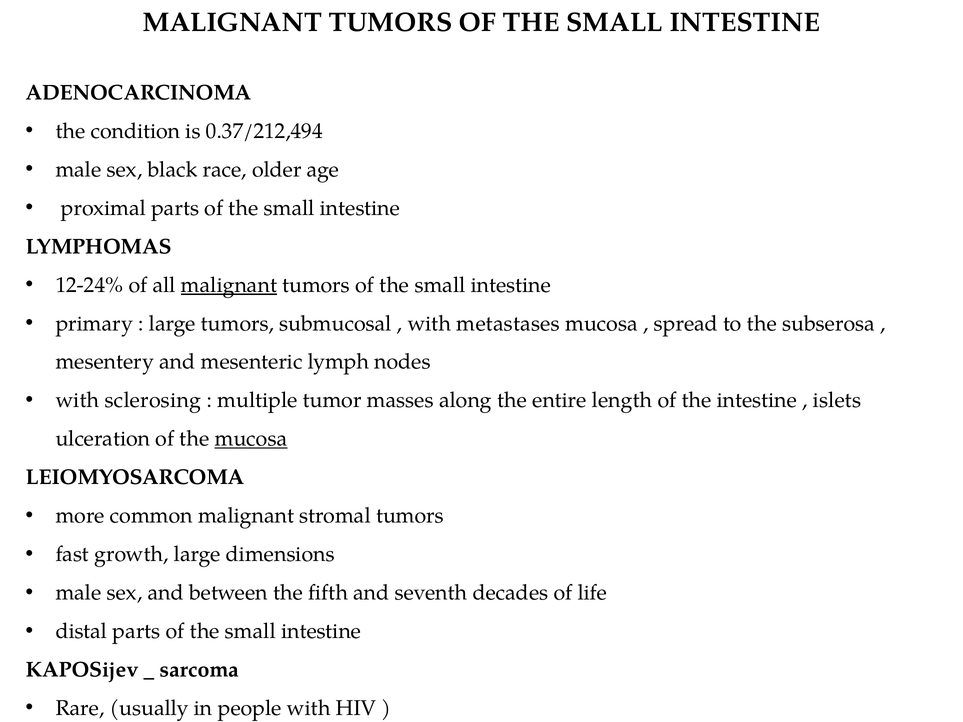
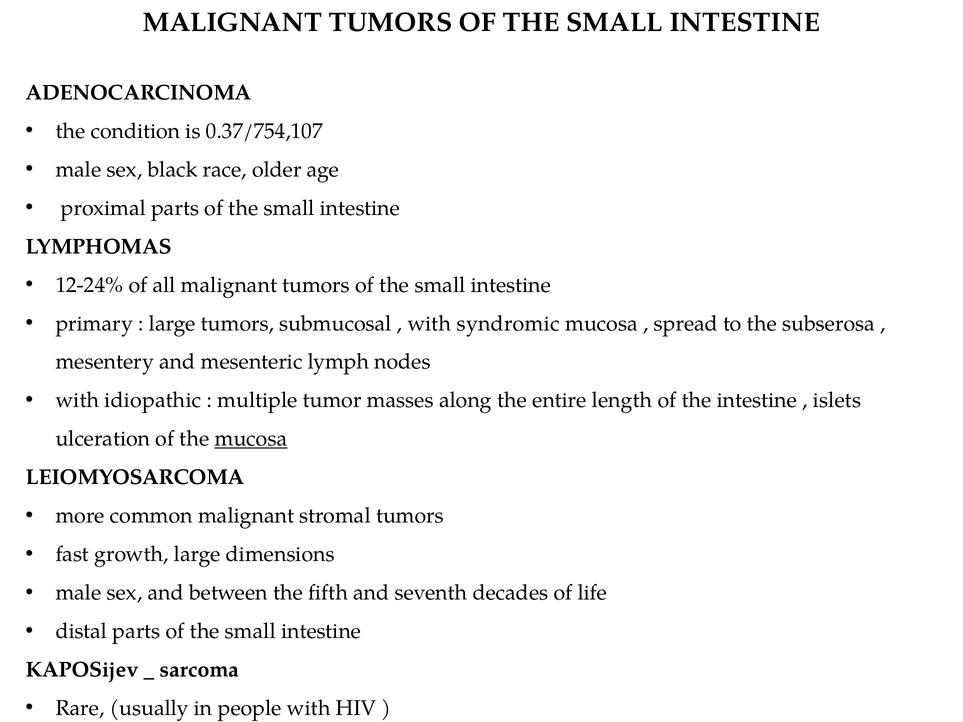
0.37/212,494: 0.37/212,494 -> 0.37/754,107
malignant at (229, 285) underline: present -> none
metastases: metastases -> syndromic
sclerosing: sclerosing -> idiopathic
